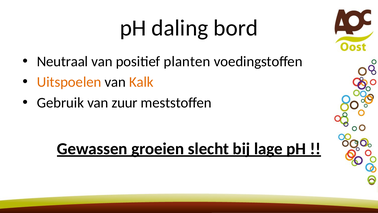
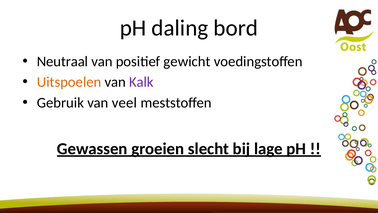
planten: planten -> gewicht
Kalk colour: orange -> purple
zuur: zuur -> veel
